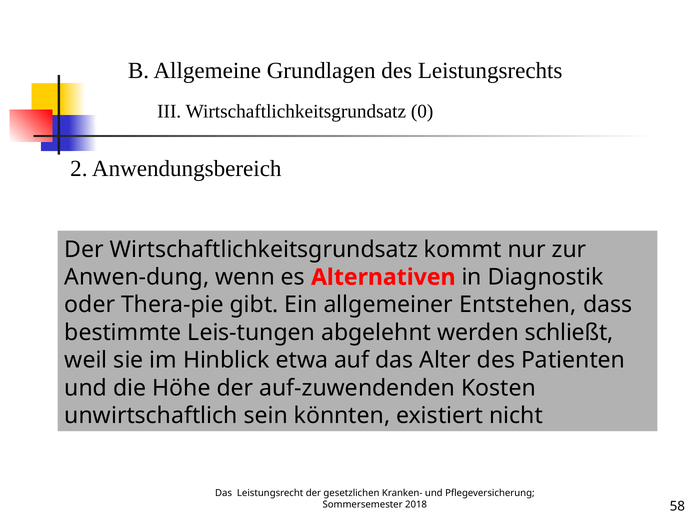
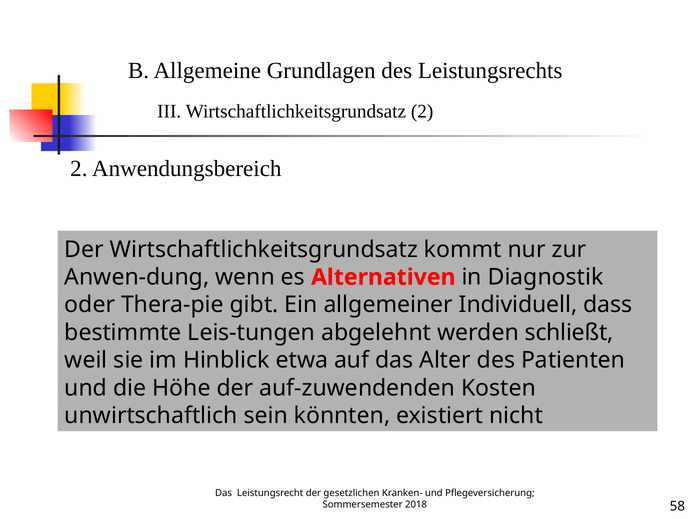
Wirtschaftlichkeitsgrundsatz 0: 0 -> 2
Entstehen: Entstehen -> Individuell
